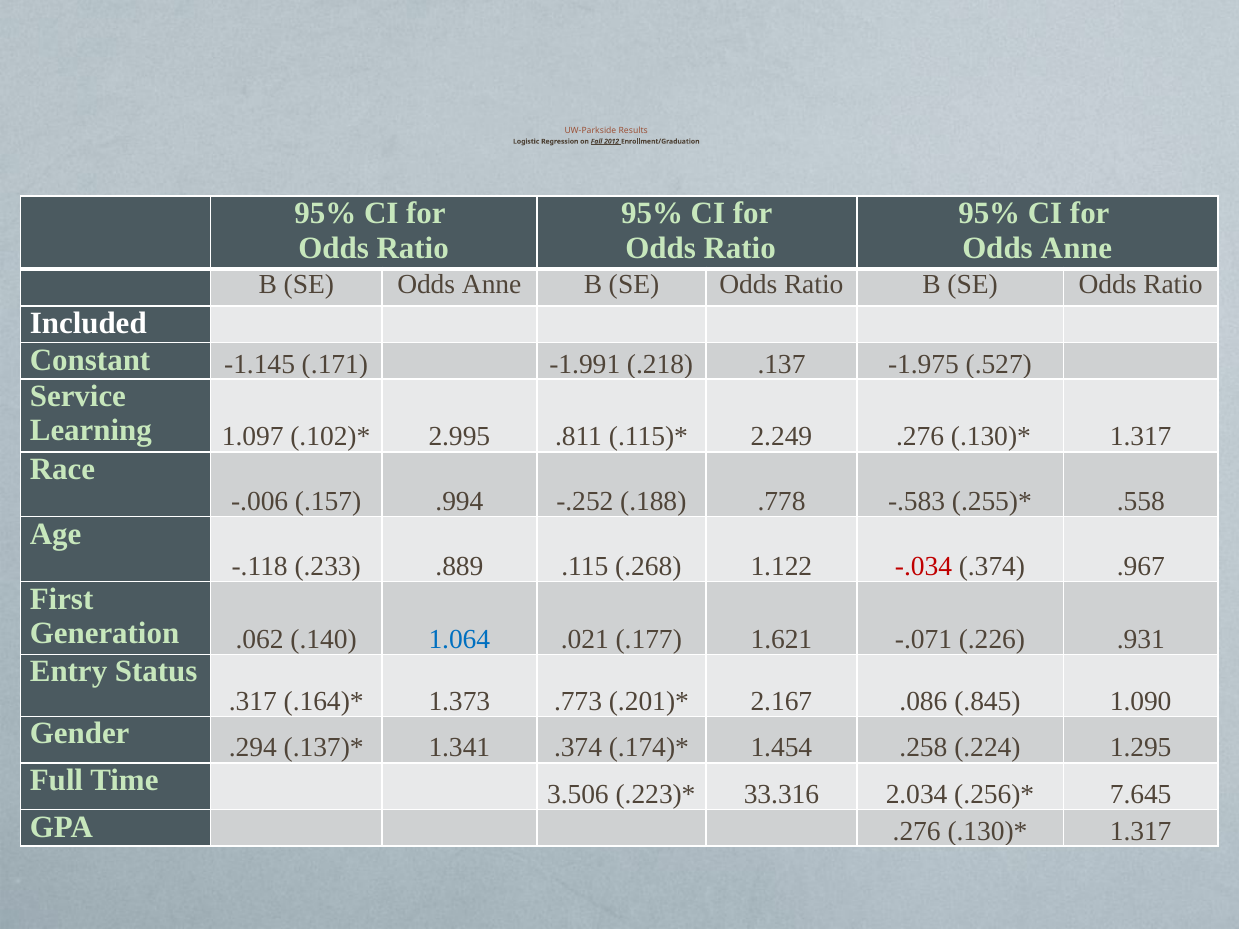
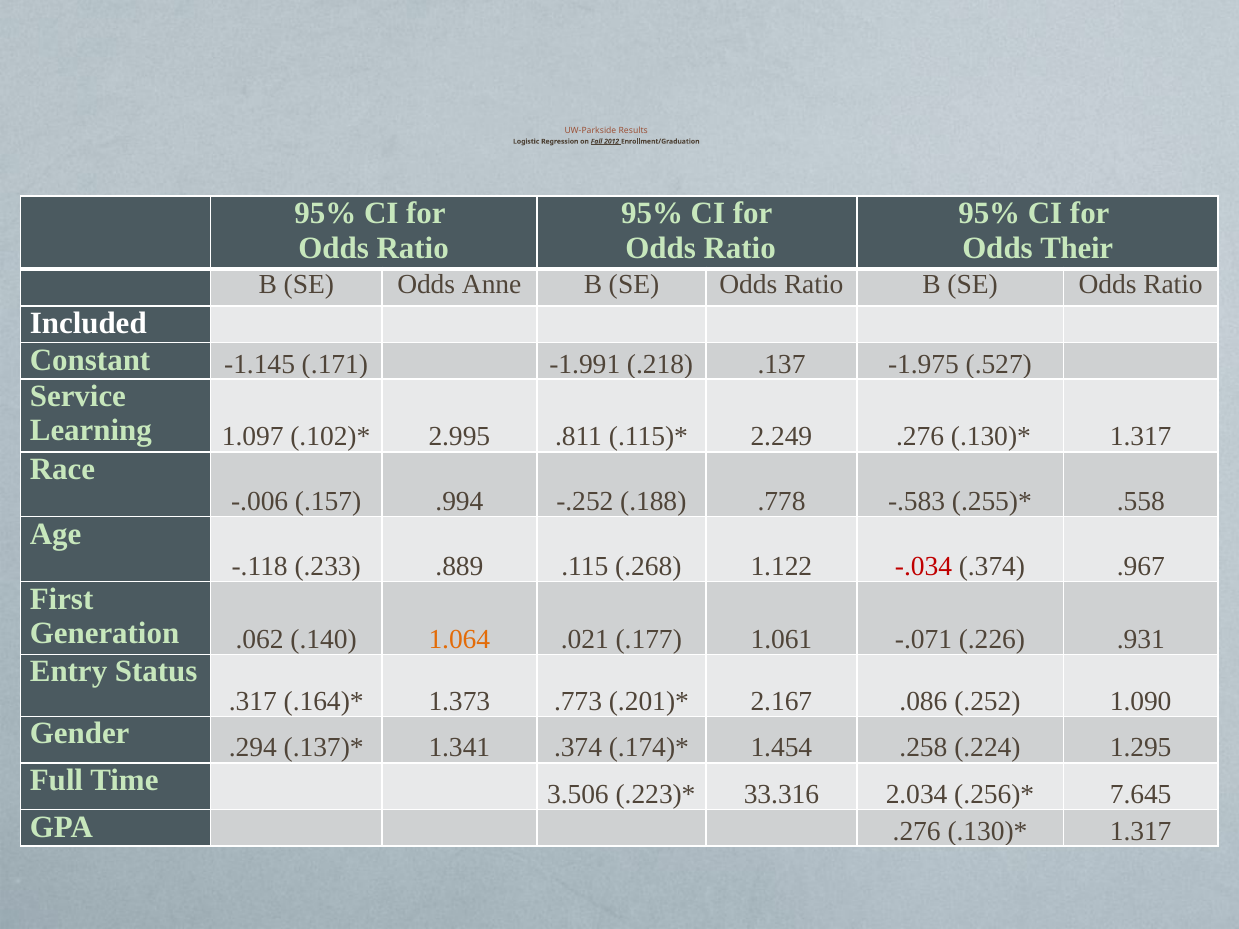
Anne at (1076, 248): Anne -> Their
1.064 colour: blue -> orange
1.621: 1.621 -> 1.061
.845: .845 -> .252
